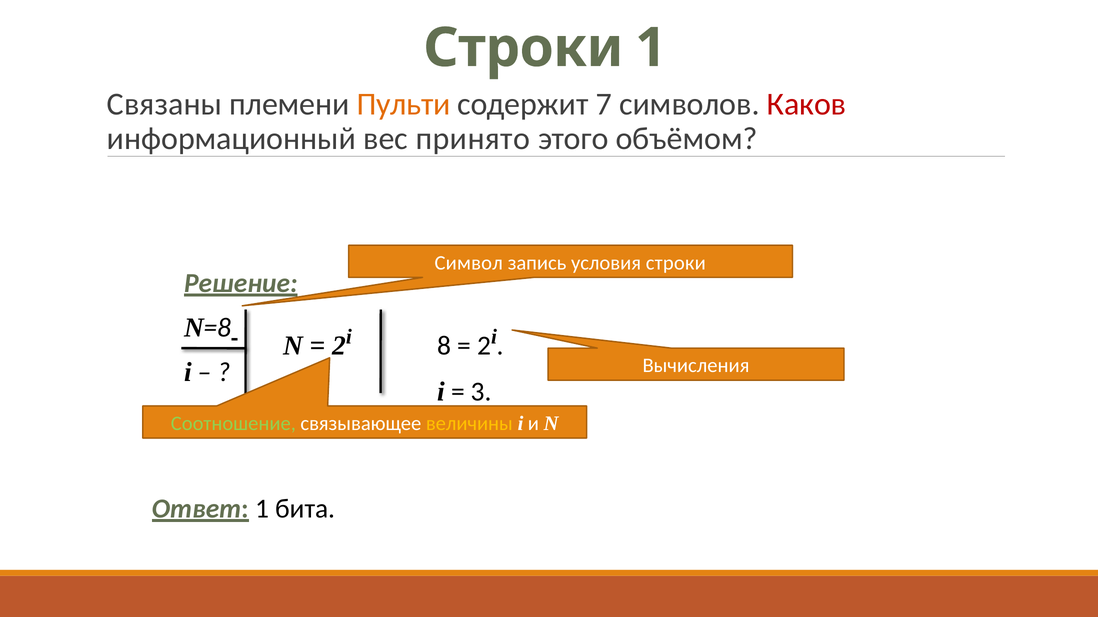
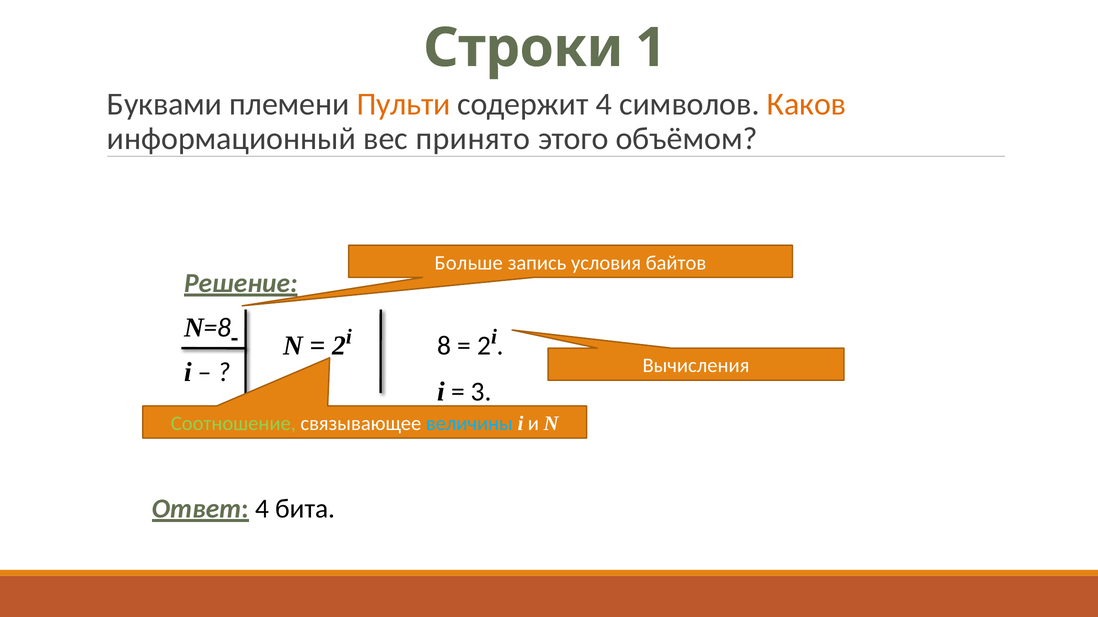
Связаны: Связаны -> Буквами
содержит 7: 7 -> 4
Каков colour: red -> orange
Символ: Символ -> Больше
условия строки: строки -> байтов
величины colour: yellow -> light blue
Ответ 1: 1 -> 4
